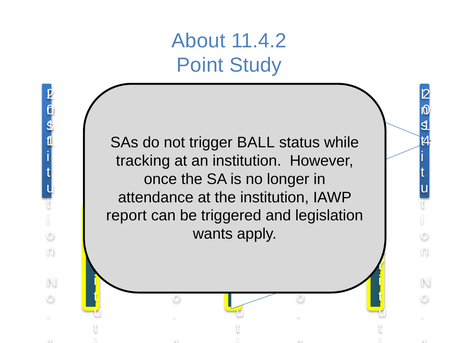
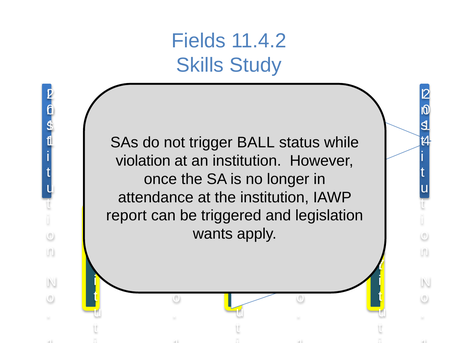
About: About -> Fields
Point: Point -> Skills
tracking: tracking -> violation
